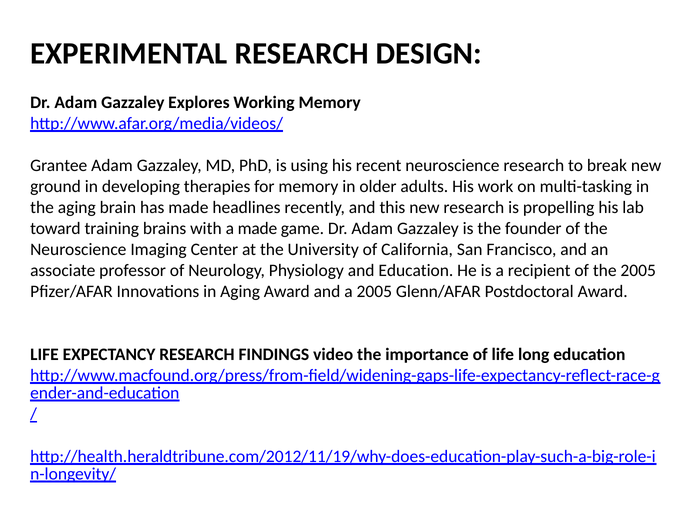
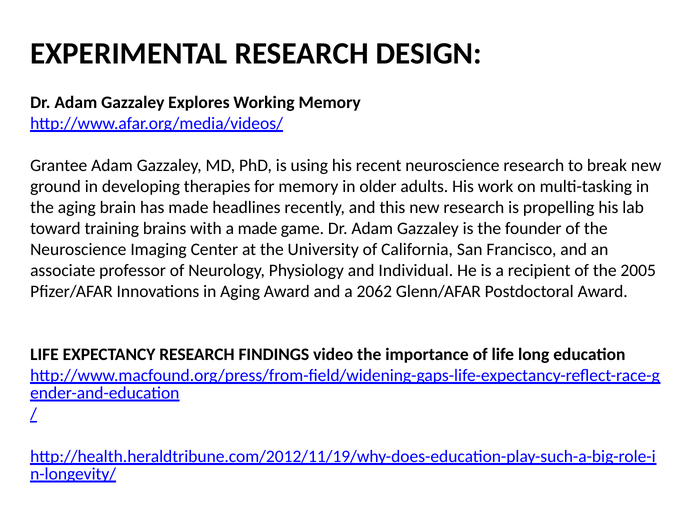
and Education: Education -> Individual
a 2005: 2005 -> 2062
